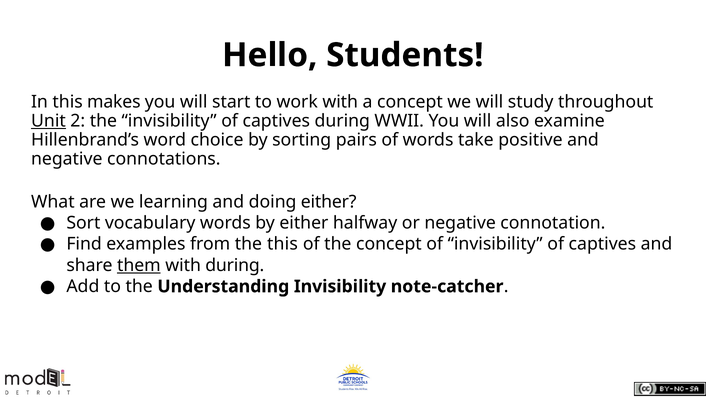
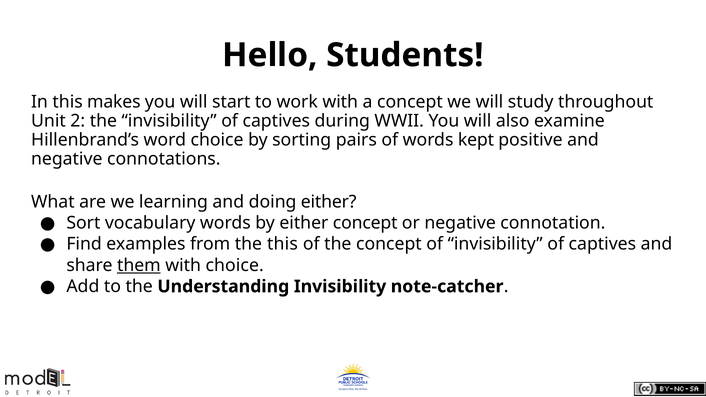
Unit underline: present -> none
take: take -> kept
either halfway: halfway -> concept
with during: during -> choice
